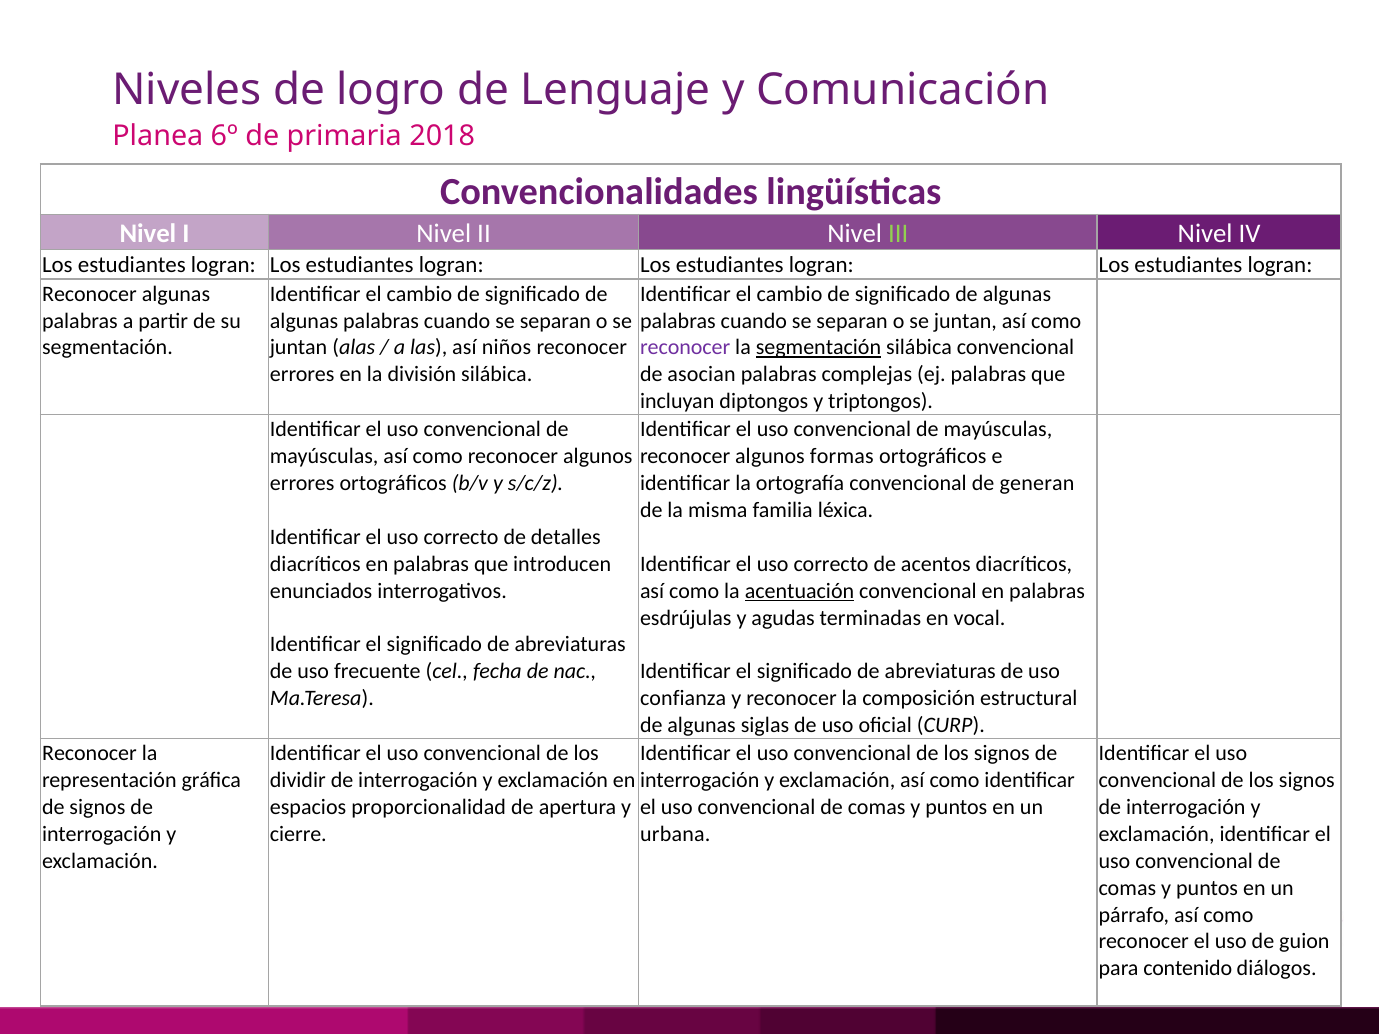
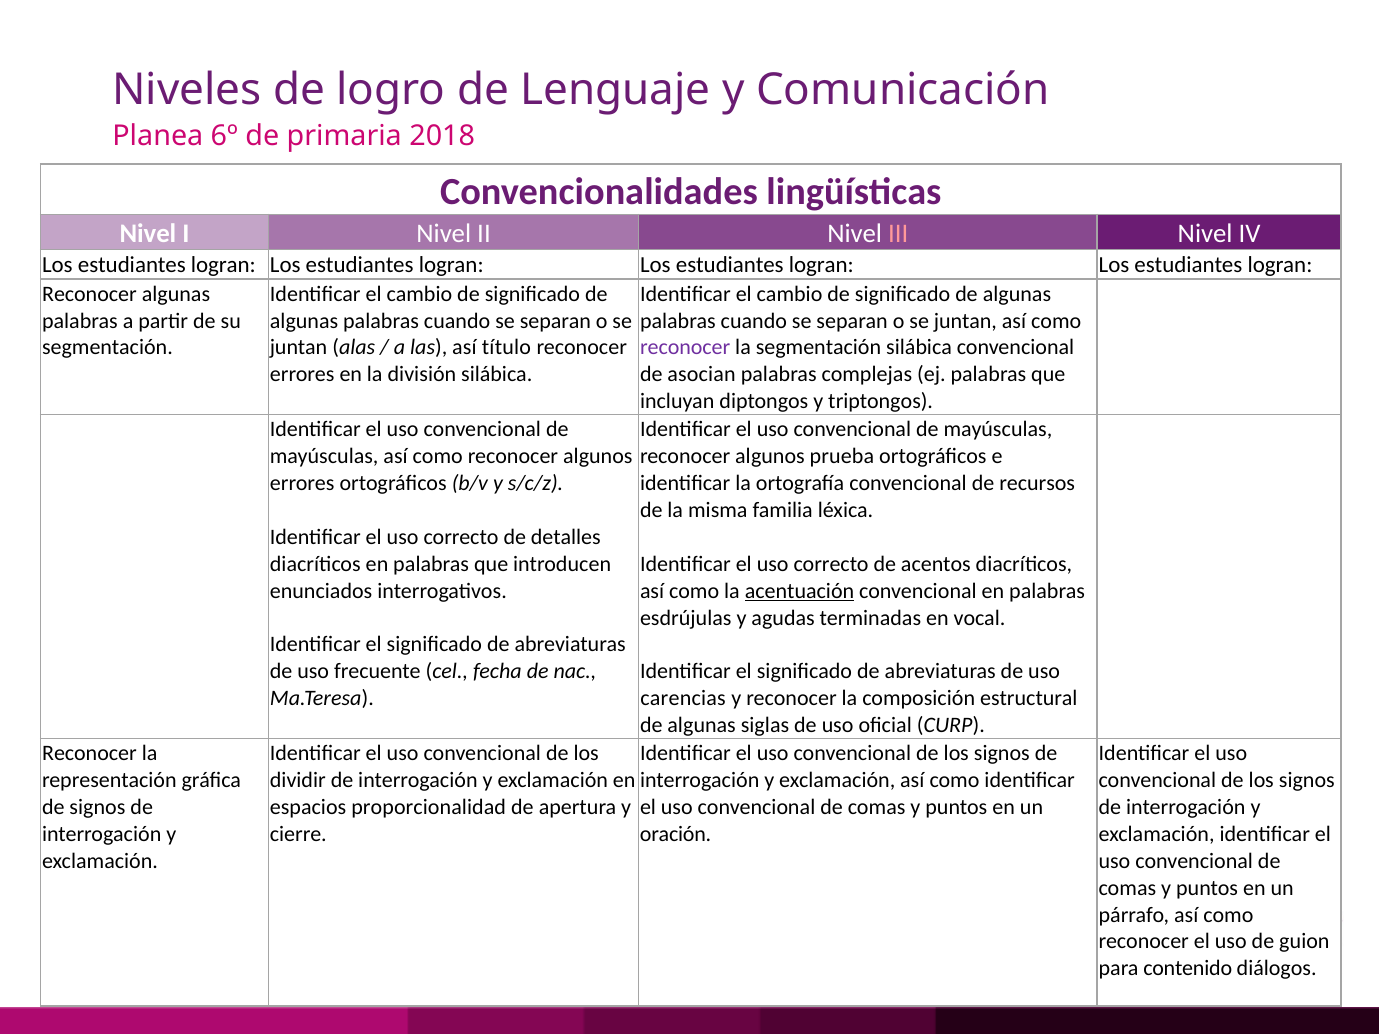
III colour: light green -> pink
niños: niños -> título
segmentación at (819, 348) underline: present -> none
formas: formas -> prueba
generan: generan -> recursos
confianza: confianza -> carencias
urbana: urbana -> oración
